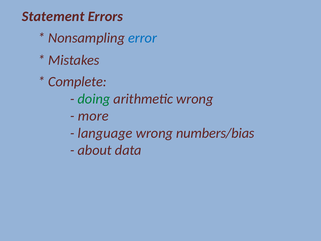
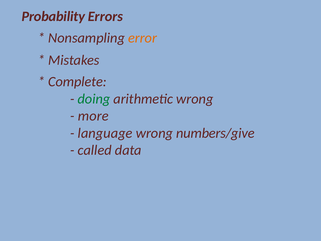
Statement: Statement -> Probability
error colour: blue -> orange
numbers/bias: numbers/bias -> numbers/give
about: about -> called
